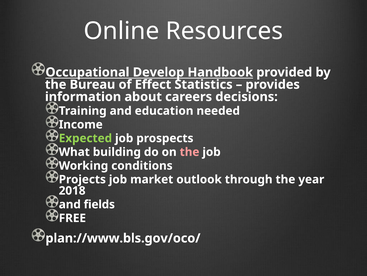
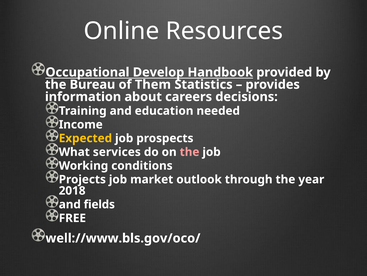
Effect: Effect -> Them
Expected colour: light green -> yellow
building: building -> services
plan://www.bls.gov/oco/: plan://www.bls.gov/oco/ -> well://www.bls.gov/oco/
